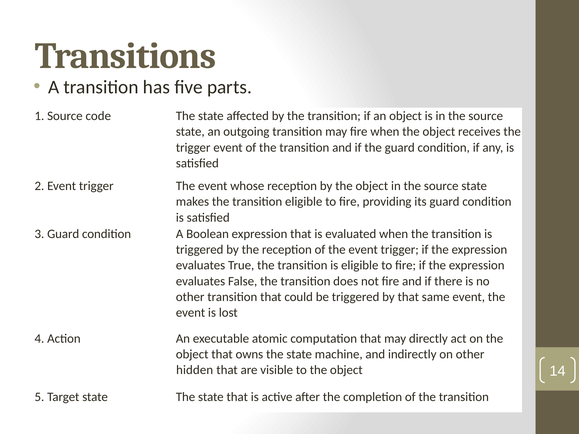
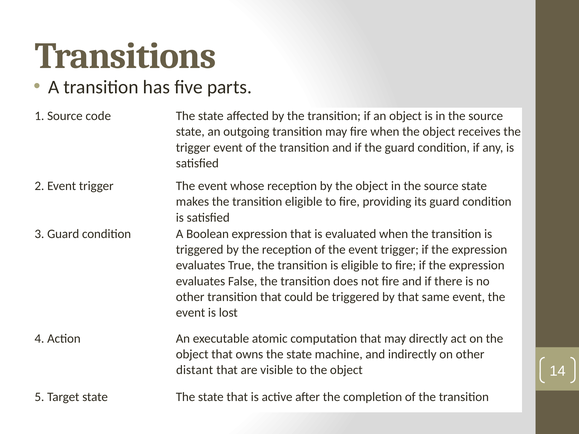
hidden: hidden -> distant
